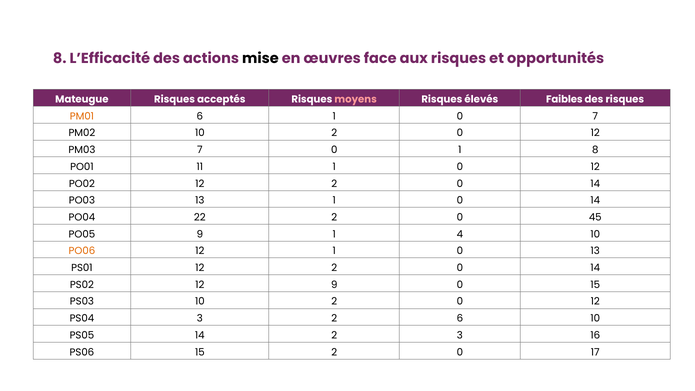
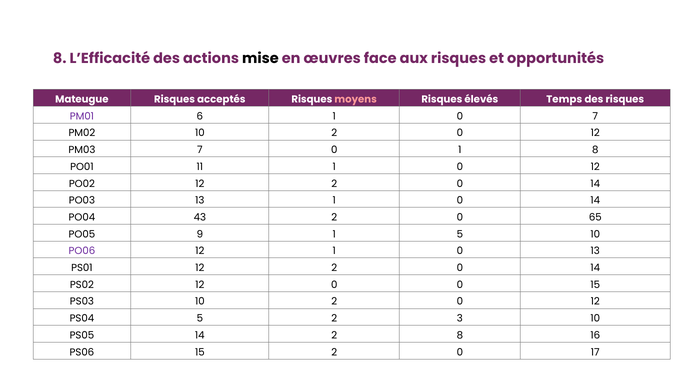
Faibles: Faibles -> Temps
PM01 colour: orange -> purple
22: 22 -> 43
45: 45 -> 65
1 4: 4 -> 5
PO06 colour: orange -> purple
12 9: 9 -> 0
PS04 3: 3 -> 5
2 6: 6 -> 3
2 3: 3 -> 8
